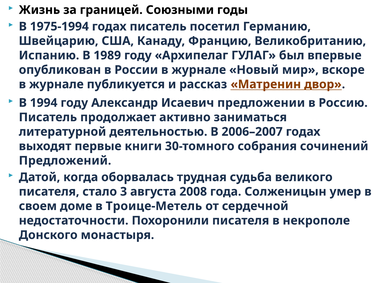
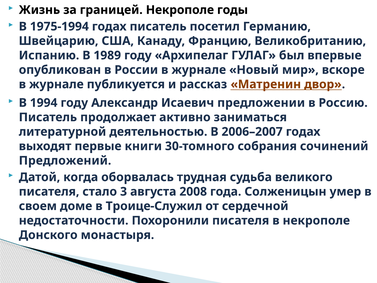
границей Союзными: Союзными -> Некрополе
Троице-Метель: Троице-Метель -> Троице-Служил
